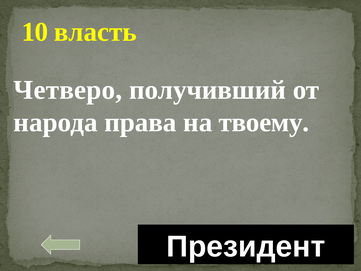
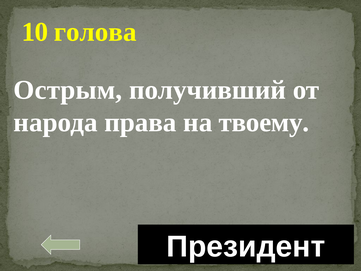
власть: власть -> голова
Четверо: Четверо -> Острым
